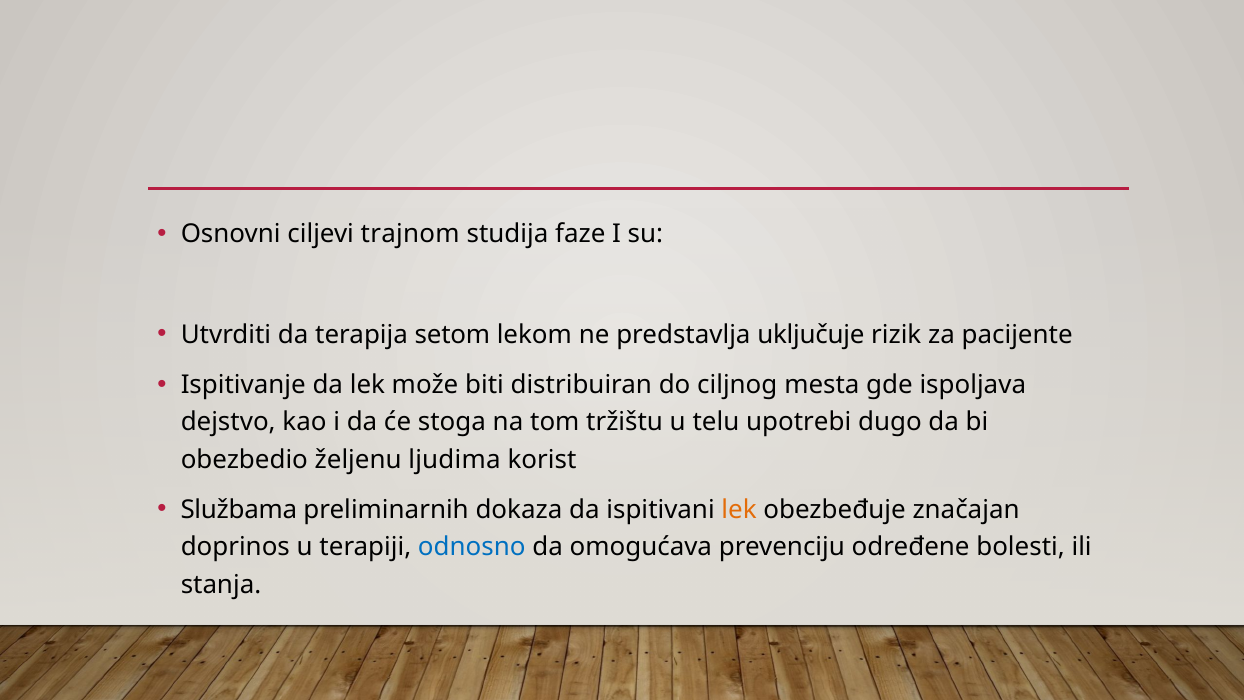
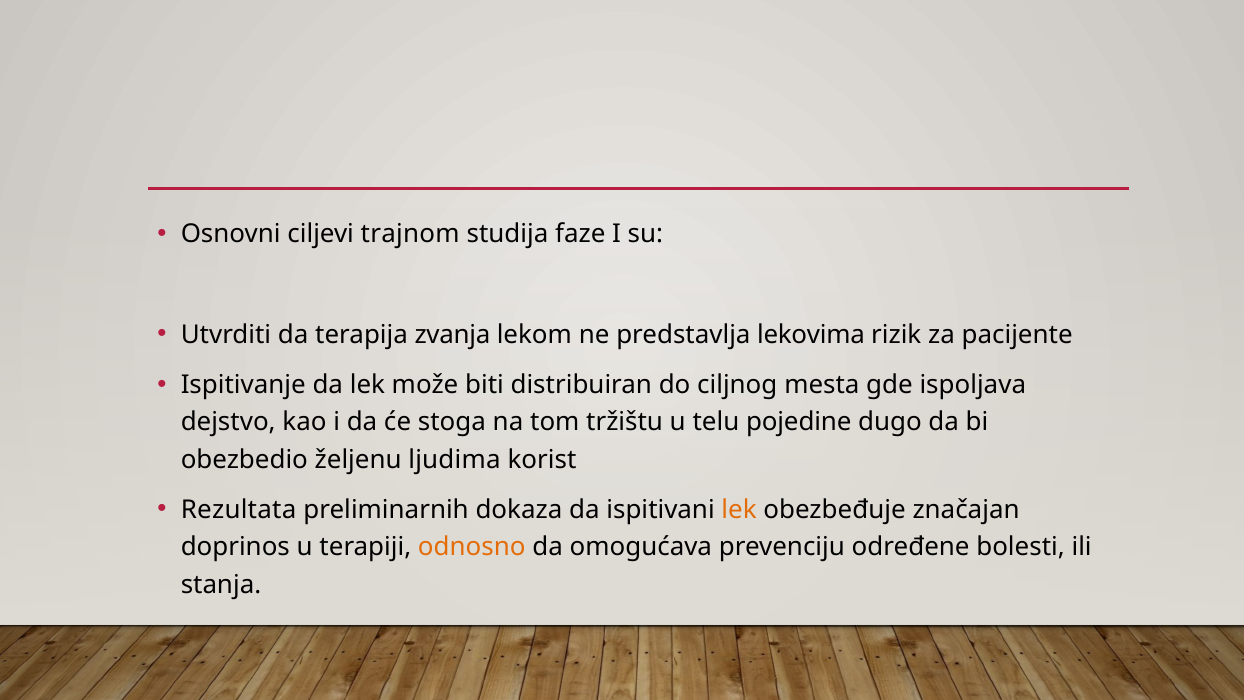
setom: setom -> zvanja
uključuje: uključuje -> lekovima
upotrebi: upotrebi -> pojedine
Službama: Službama -> Rezultata
odnosno colour: blue -> orange
